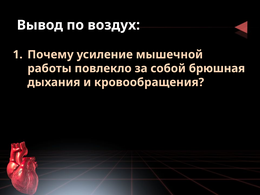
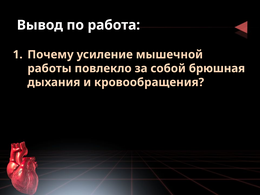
воздух: воздух -> работа
